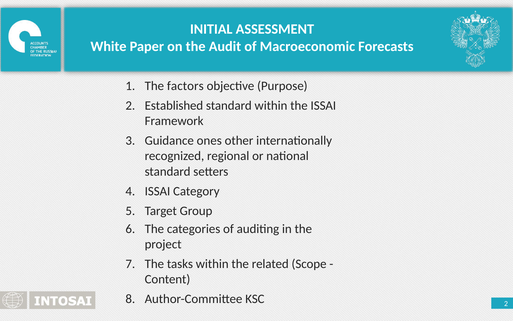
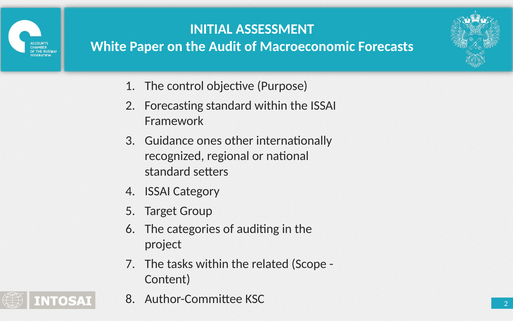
factors: factors -> control
Established: Established -> Forecasting
